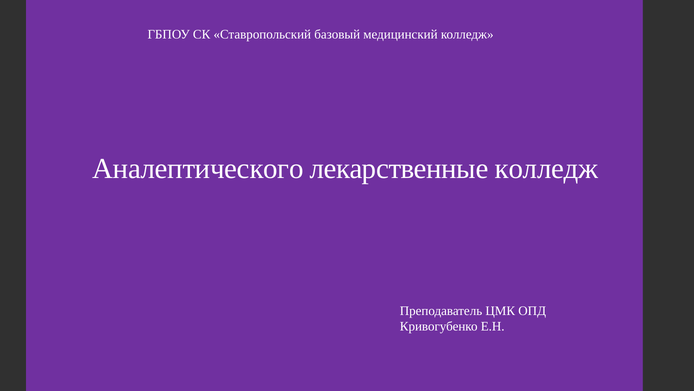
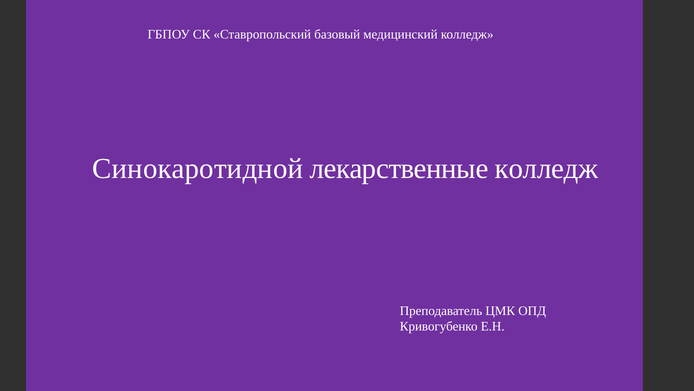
Аналептического: Аналептического -> Синокаротидной
